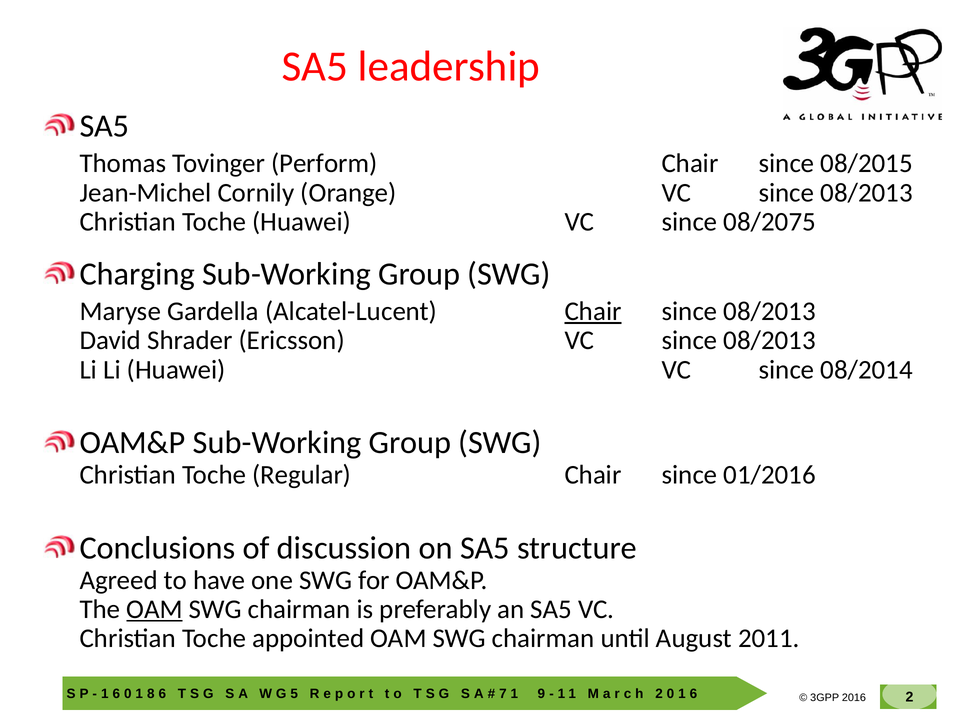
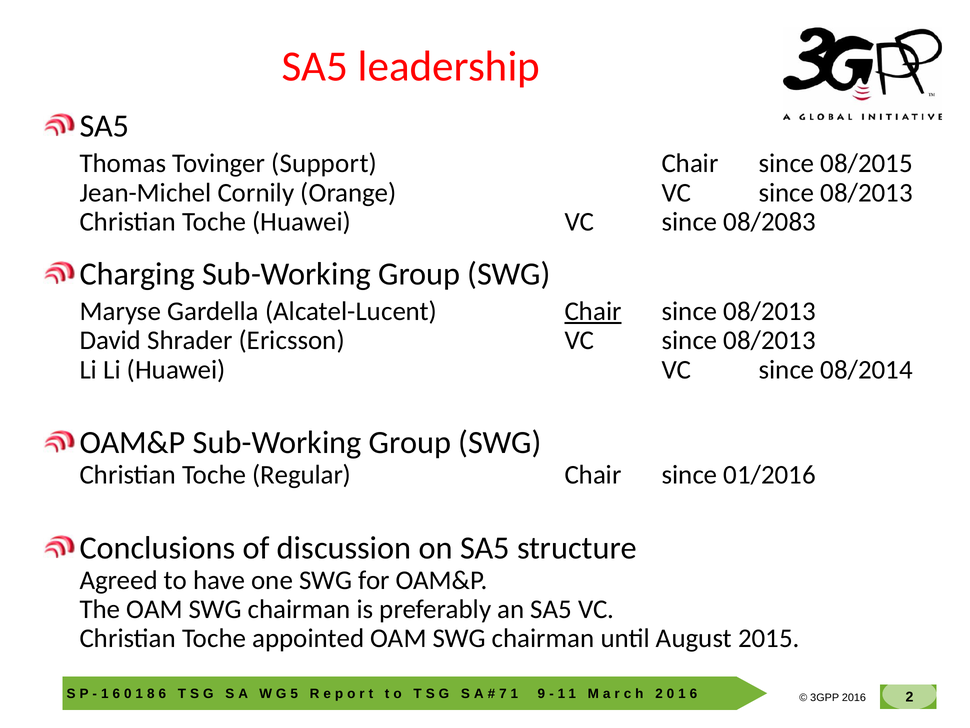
Perform: Perform -> Support
08/2075: 08/2075 -> 08/2083
OAM at (154, 609) underline: present -> none
2011: 2011 -> 2015
